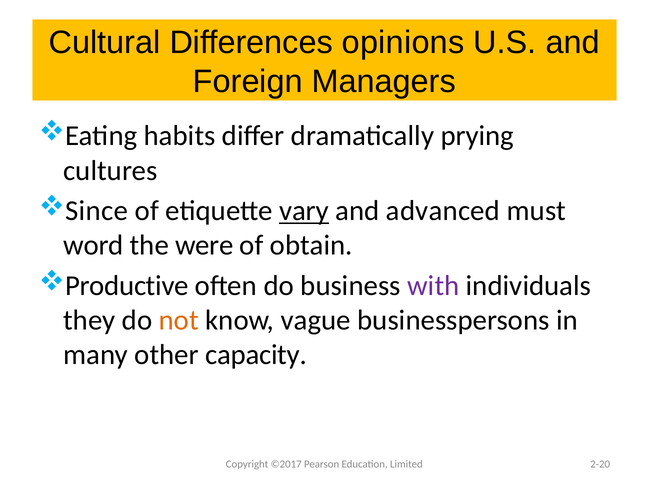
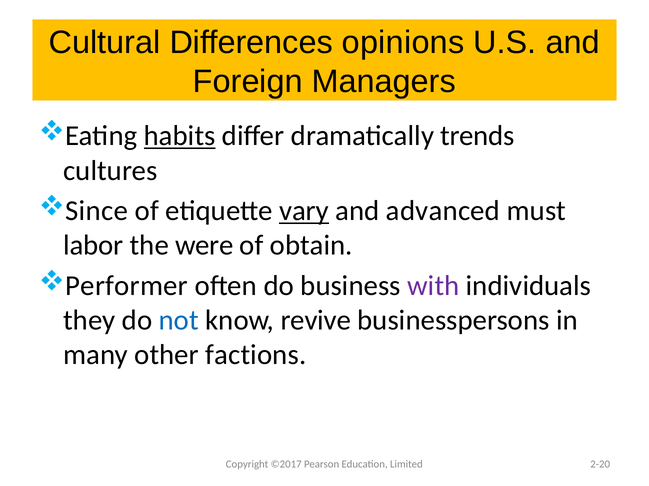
habits underline: none -> present
prying: prying -> trends
word: word -> labor
Productive: Productive -> Performer
not colour: orange -> blue
vague: vague -> revive
capacity: capacity -> factions
